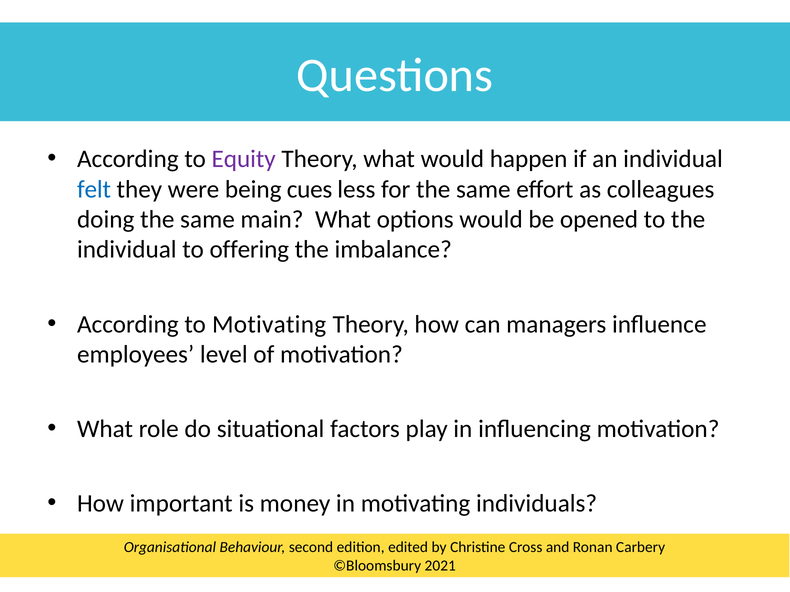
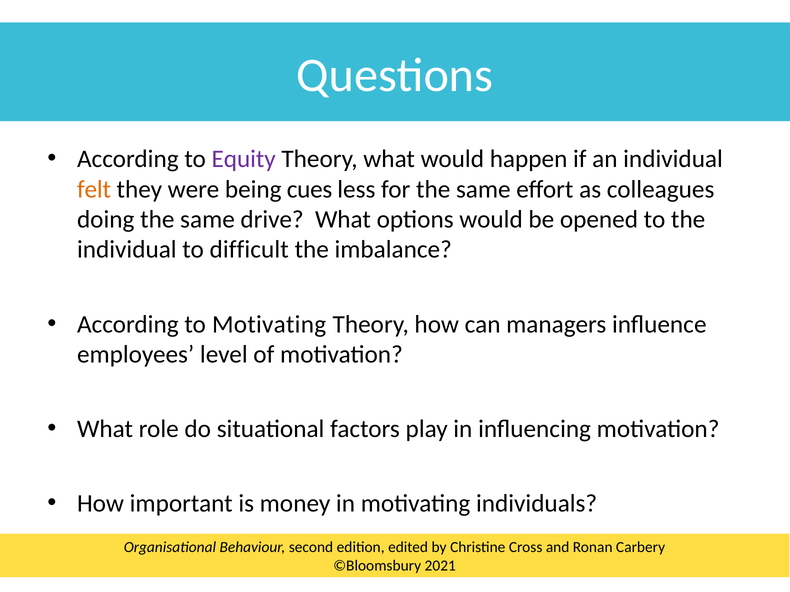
felt colour: blue -> orange
main: main -> drive
offering: offering -> difficult
